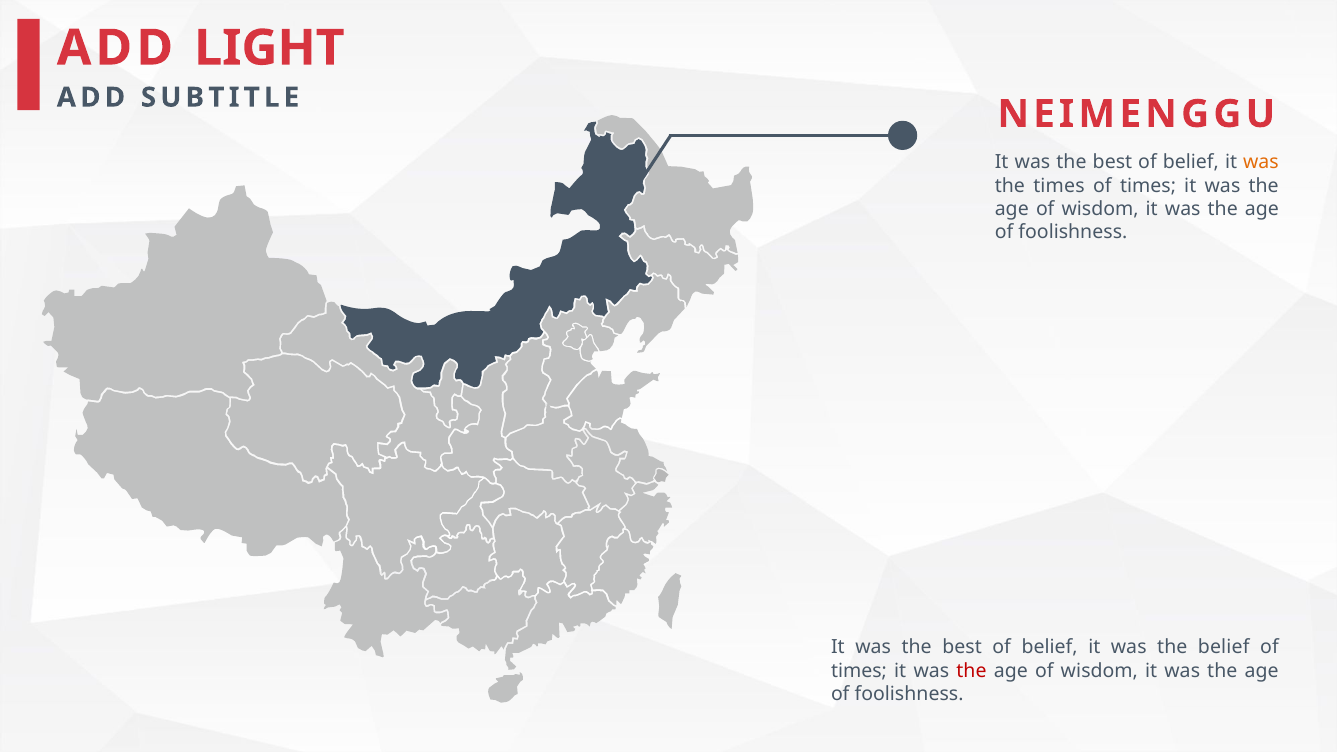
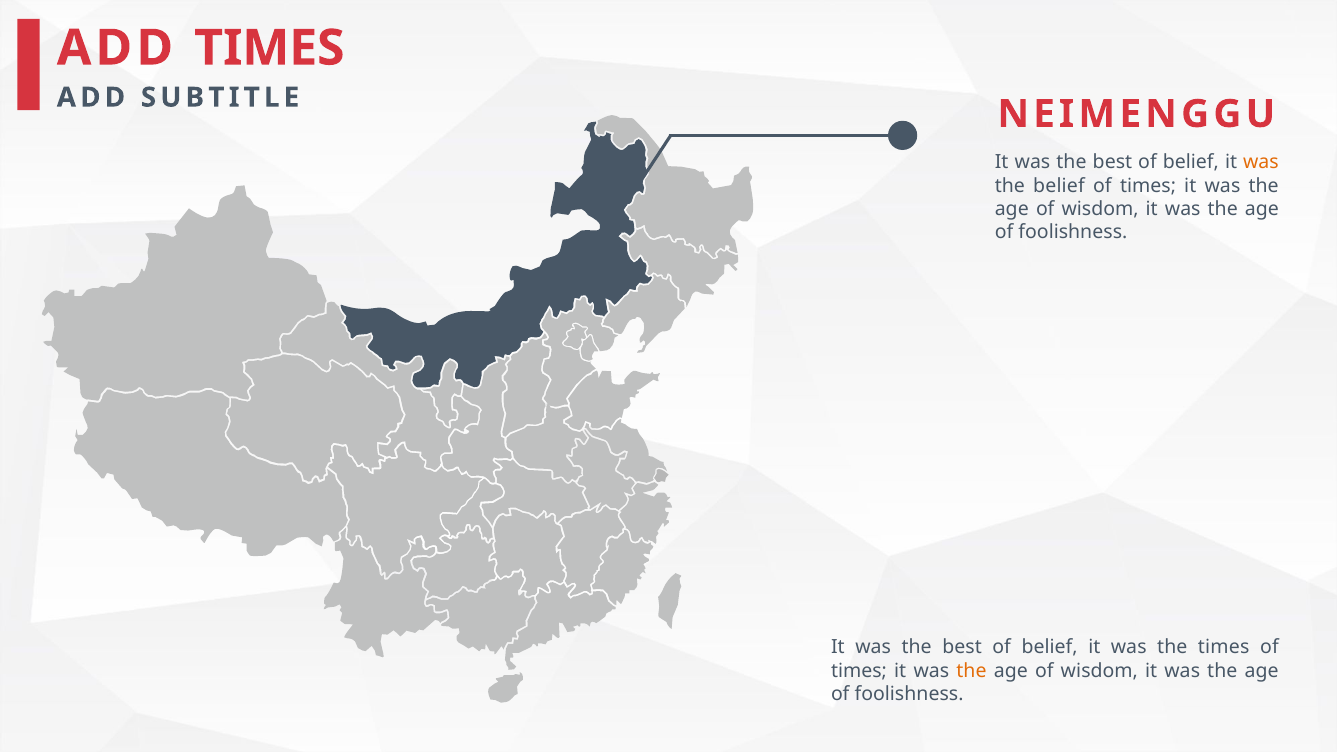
ADD LIGHT: LIGHT -> TIMES
the times: times -> belief
the belief: belief -> times
the at (971, 671) colour: red -> orange
